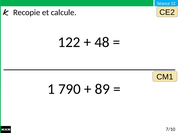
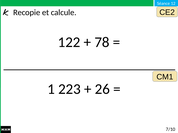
48: 48 -> 78
790: 790 -> 223
89: 89 -> 26
